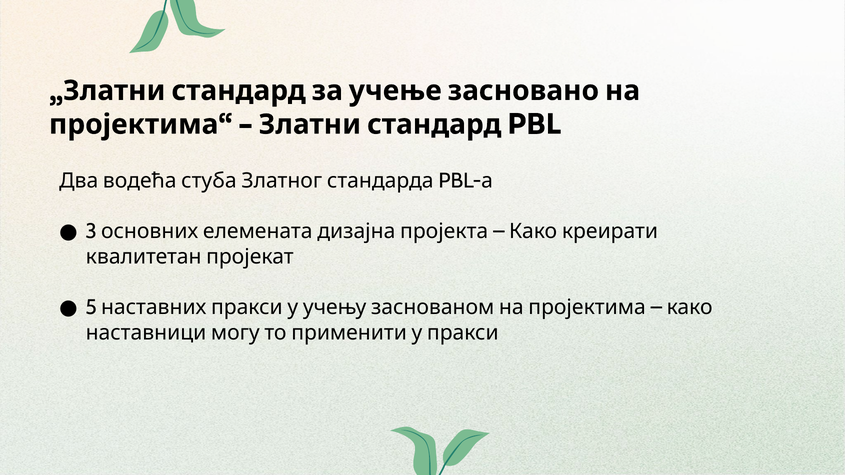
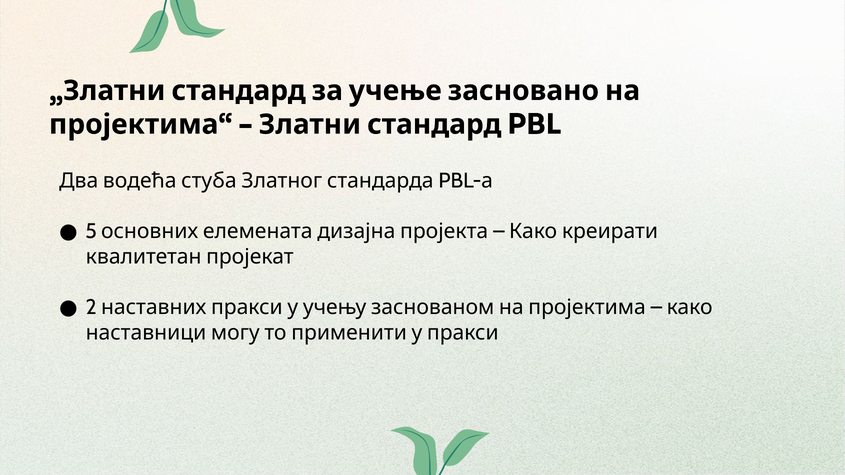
3: 3 -> 5
5: 5 -> 2
